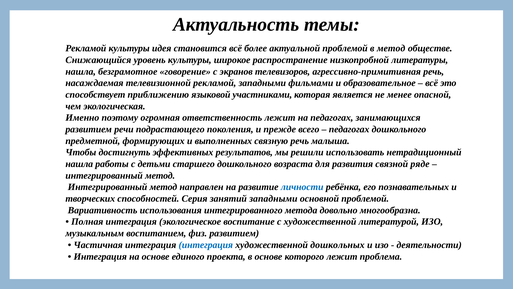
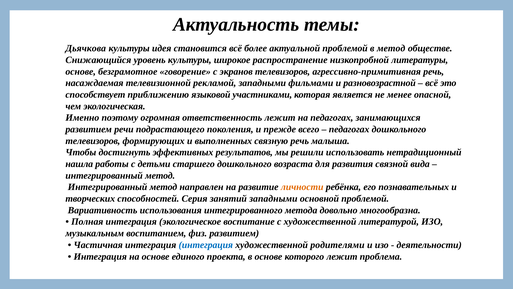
Рекламой at (86, 48): Рекламой -> Дьячкова
нашла at (81, 71): нашла -> основе
образовательное: образовательное -> разновозрастной
предметной at (93, 141): предметной -> телевизоров
ряде: ряде -> вида
личности colour: blue -> orange
дошкольных: дошкольных -> родителями
